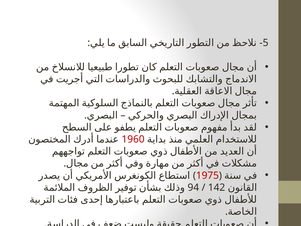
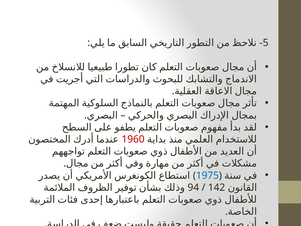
1975 colour: red -> blue
